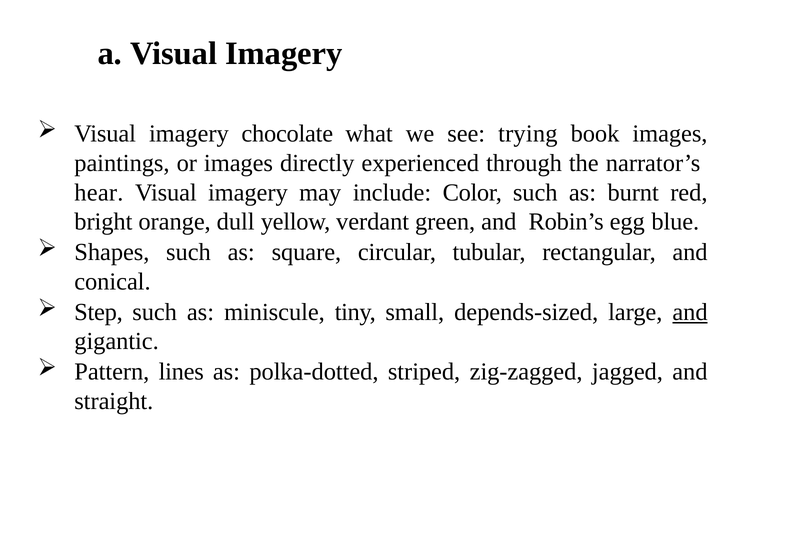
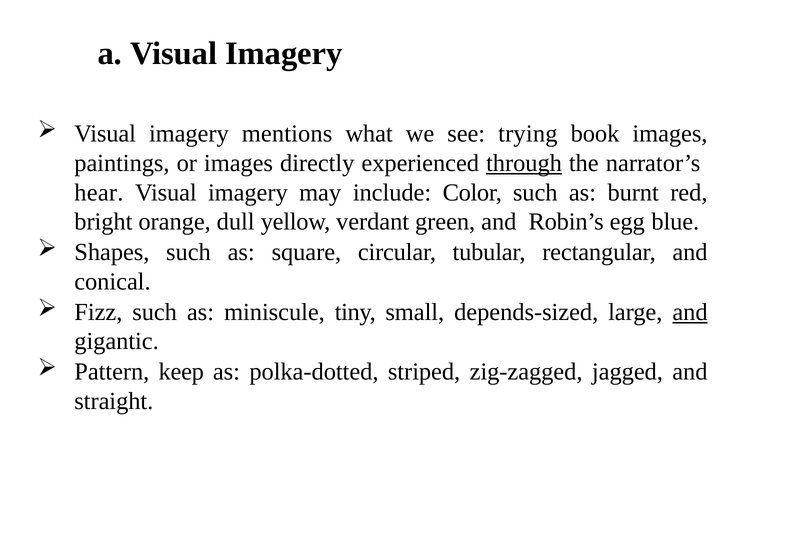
chocolate: chocolate -> mentions
through underline: none -> present
Step: Step -> Fizz
lines: lines -> keep
